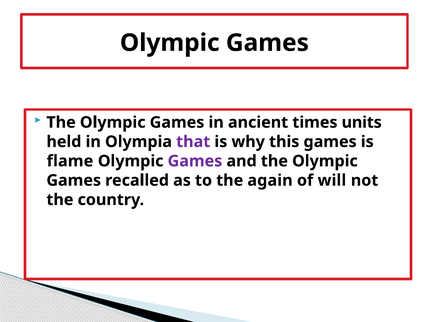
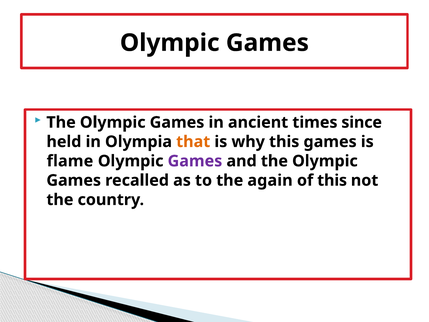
units: units -> since
that colour: purple -> orange
of will: will -> this
